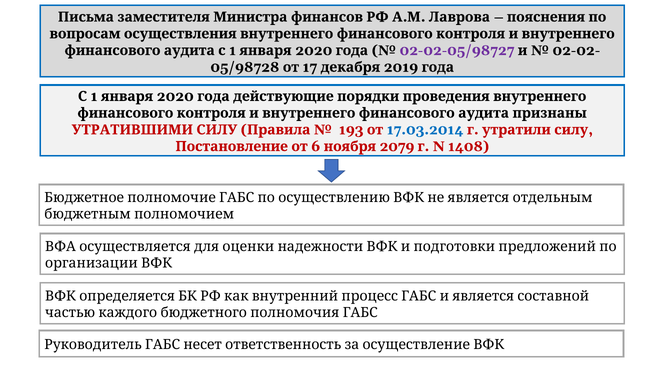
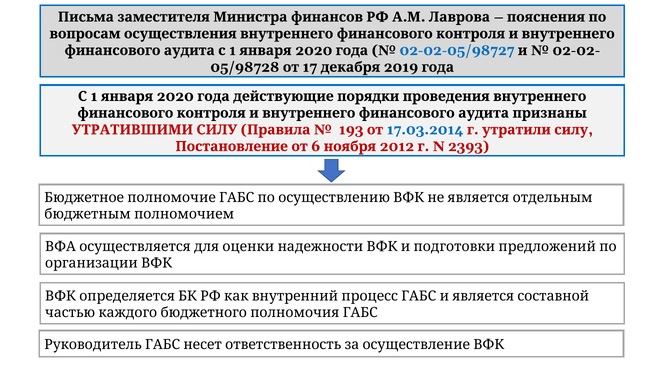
02-02-05/98727 colour: purple -> blue
2079: 2079 -> 2012
1408: 1408 -> 2393
